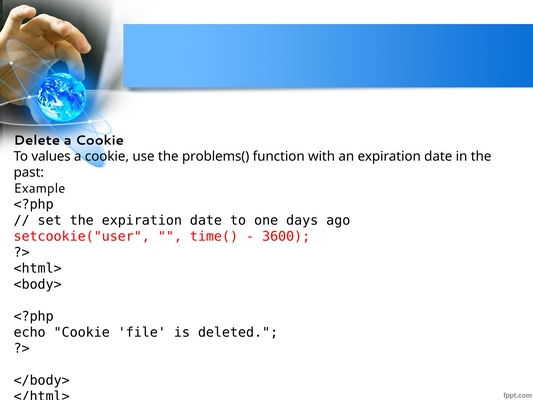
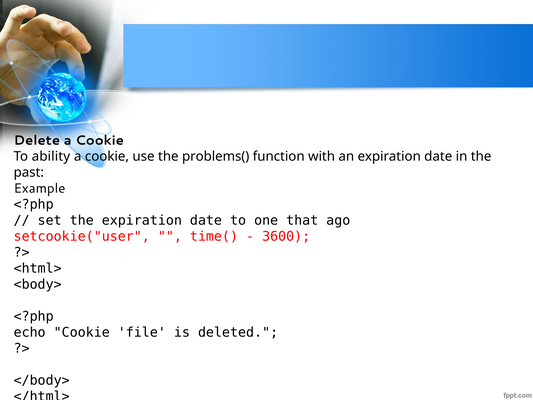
values: values -> ability
days: days -> that
